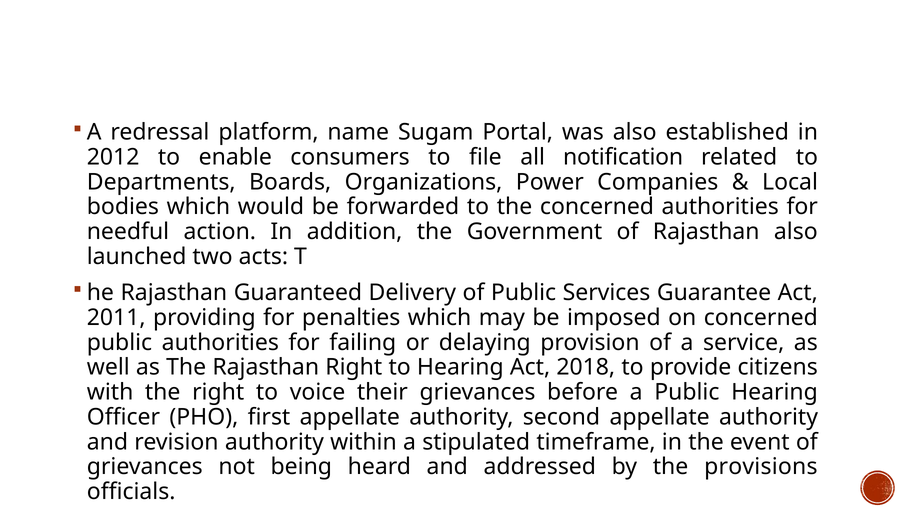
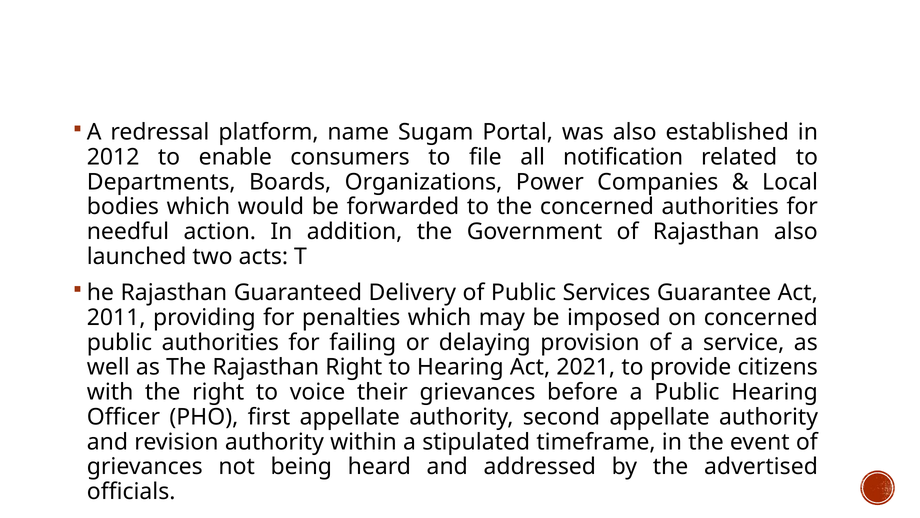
2018: 2018 -> 2021
provisions: provisions -> advertised
